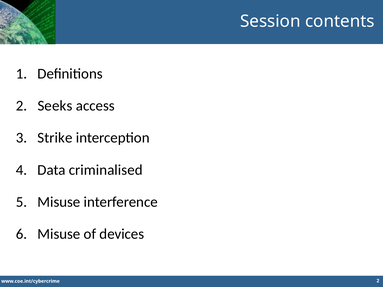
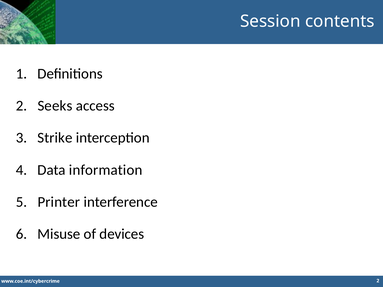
criminalised: criminalised -> information
Misuse at (59, 202): Misuse -> Printer
